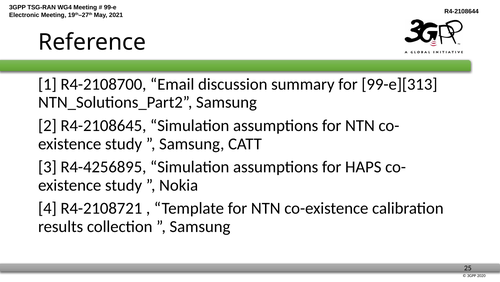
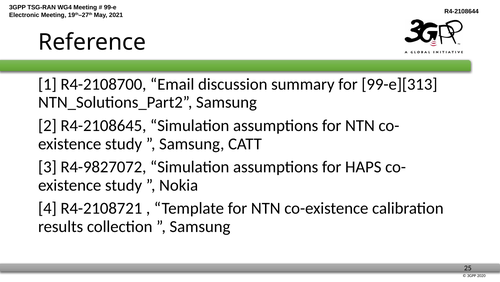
R4-4256895: R4-4256895 -> R4-9827072
